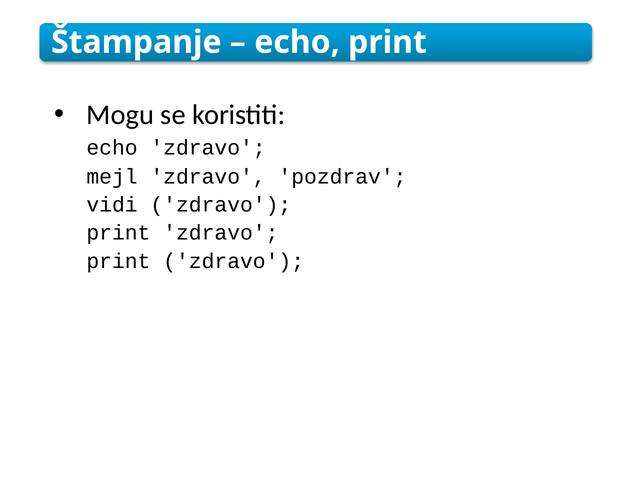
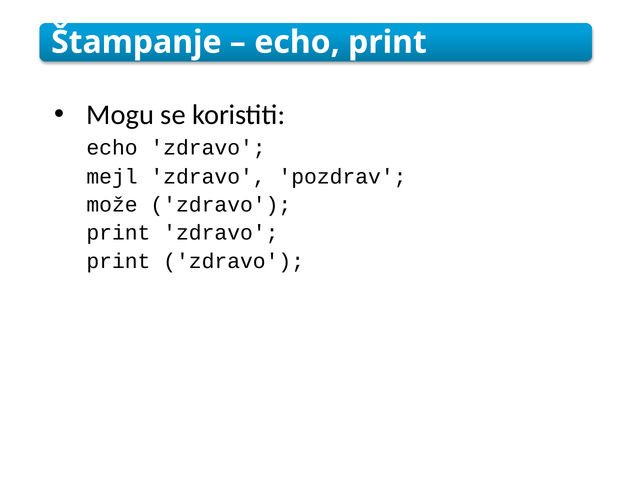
vidi: vidi -> može
